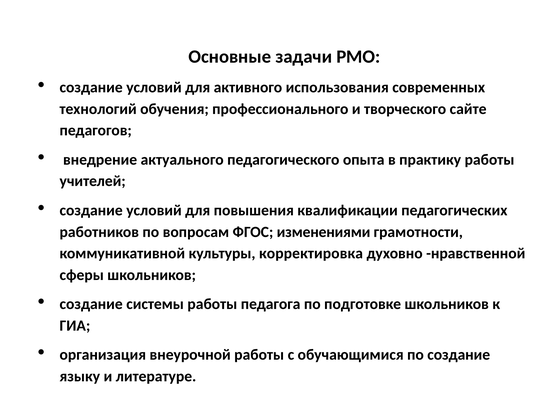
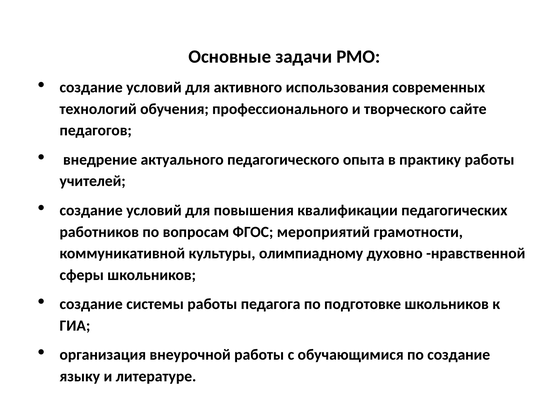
изменениями: изменениями -> мероприятий
корректировка: корректировка -> олимпиадному
